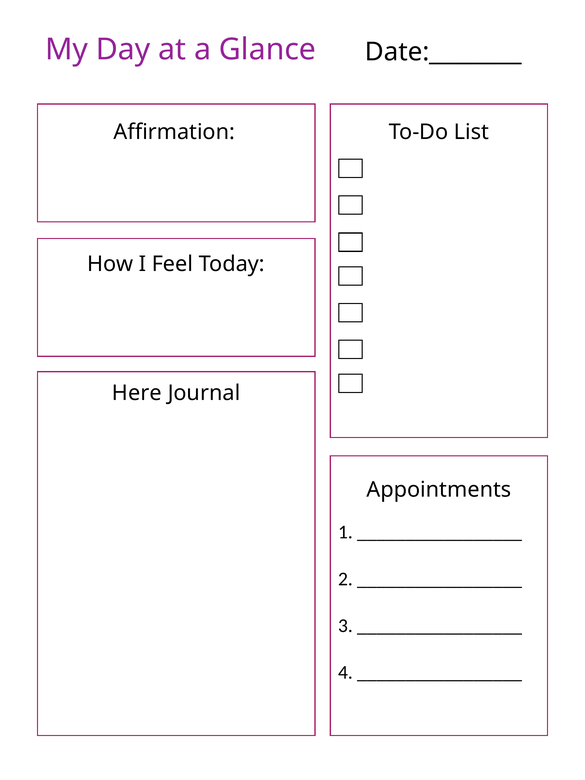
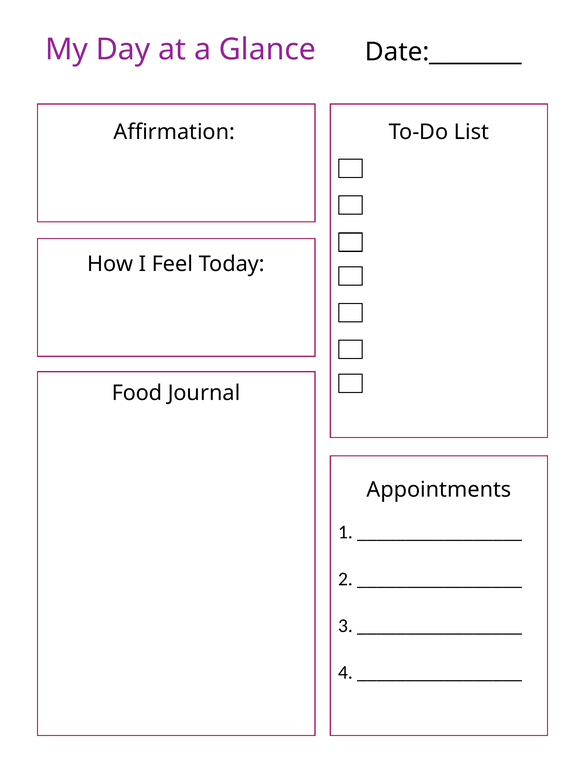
Here: Here -> Food
